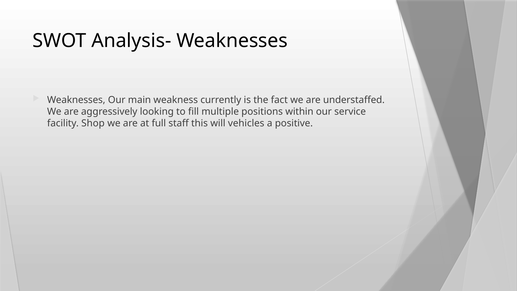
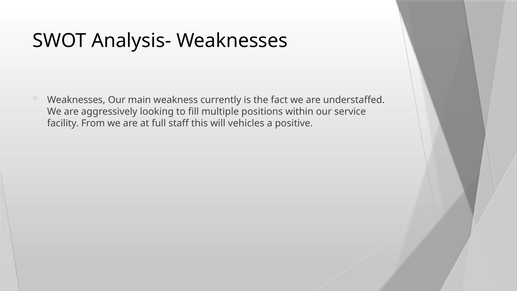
Shop: Shop -> From
